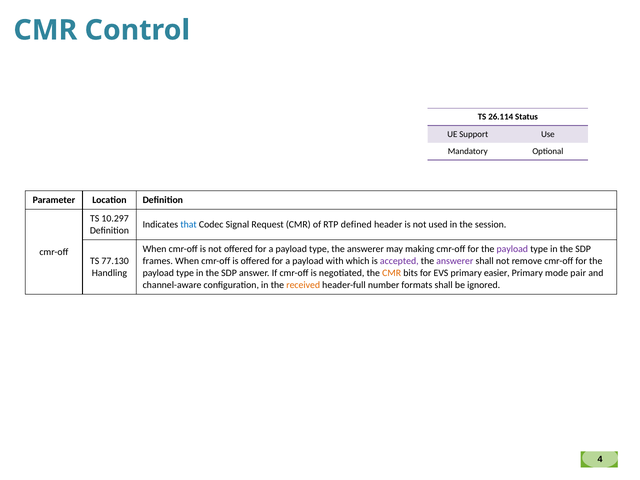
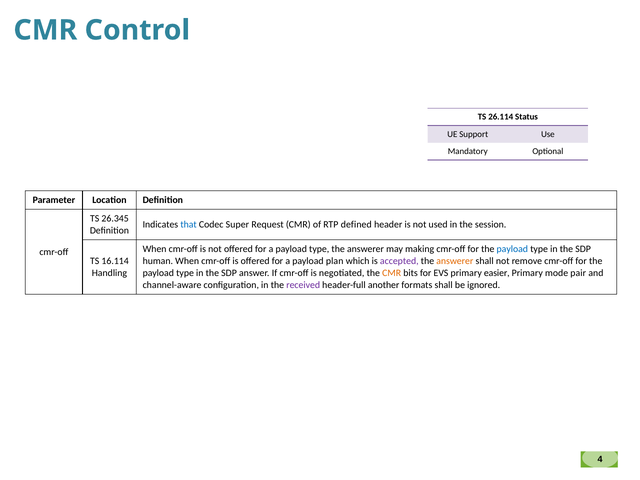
10.297: 10.297 -> 26.345
Signal: Signal -> Super
payload at (512, 249) colour: purple -> blue
77.130: 77.130 -> 16.114
frames: frames -> human
with: with -> plan
answerer at (455, 261) colour: purple -> orange
received colour: orange -> purple
number: number -> another
